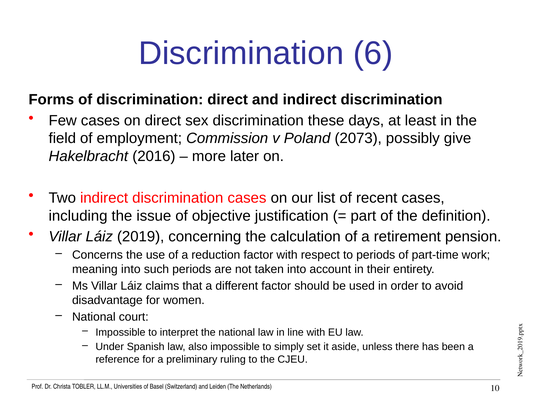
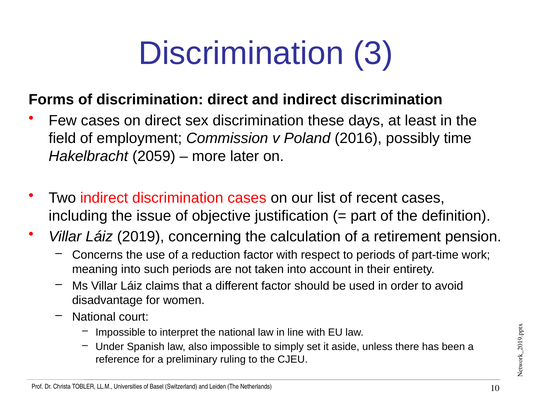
6: 6 -> 3
2073: 2073 -> 2016
give: give -> time
2016: 2016 -> 2059
